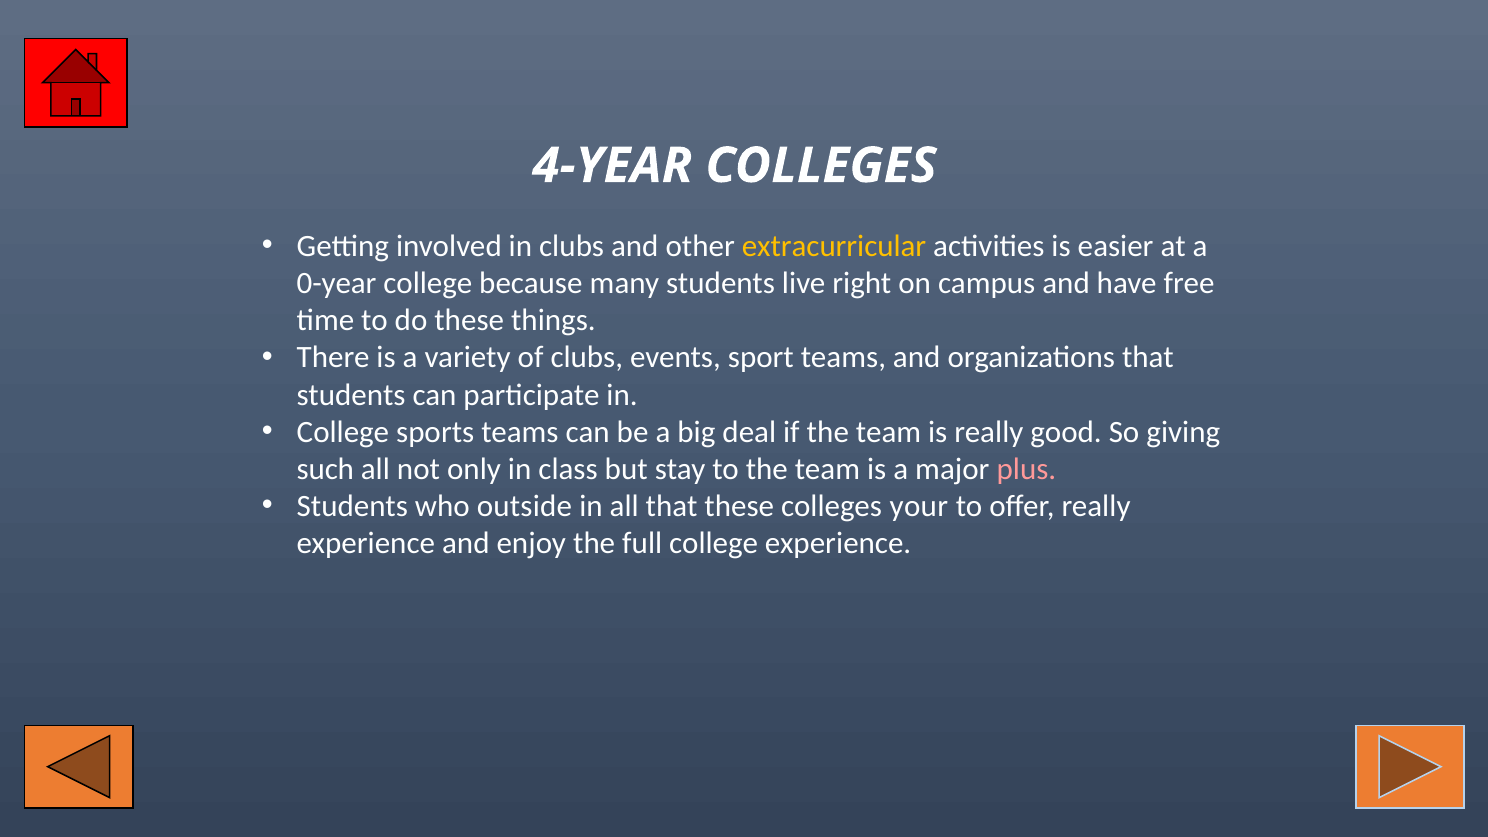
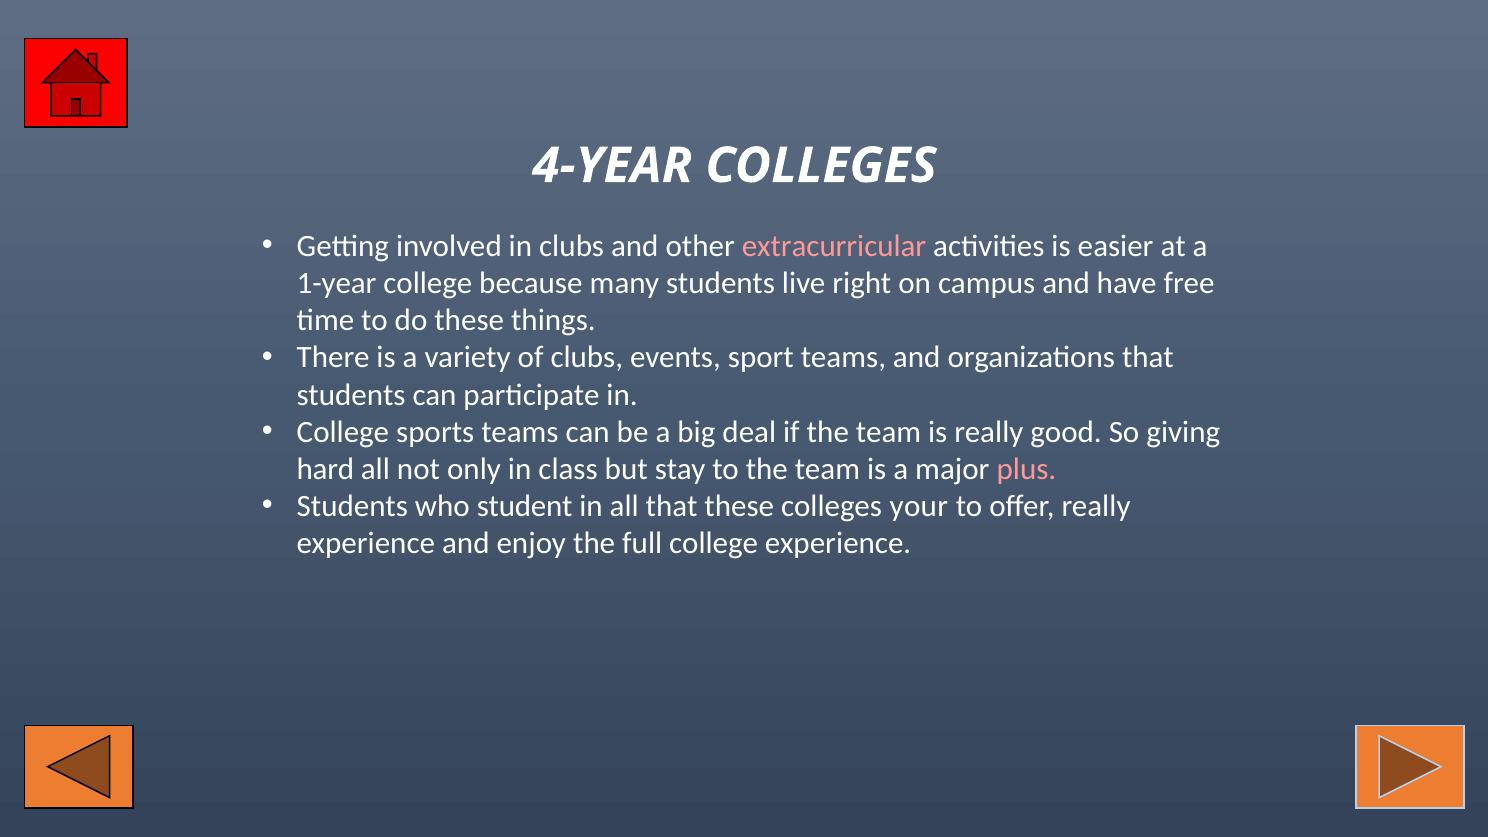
extracurricular colour: yellow -> pink
0-year: 0-year -> 1-year
such: such -> hard
outside: outside -> student
